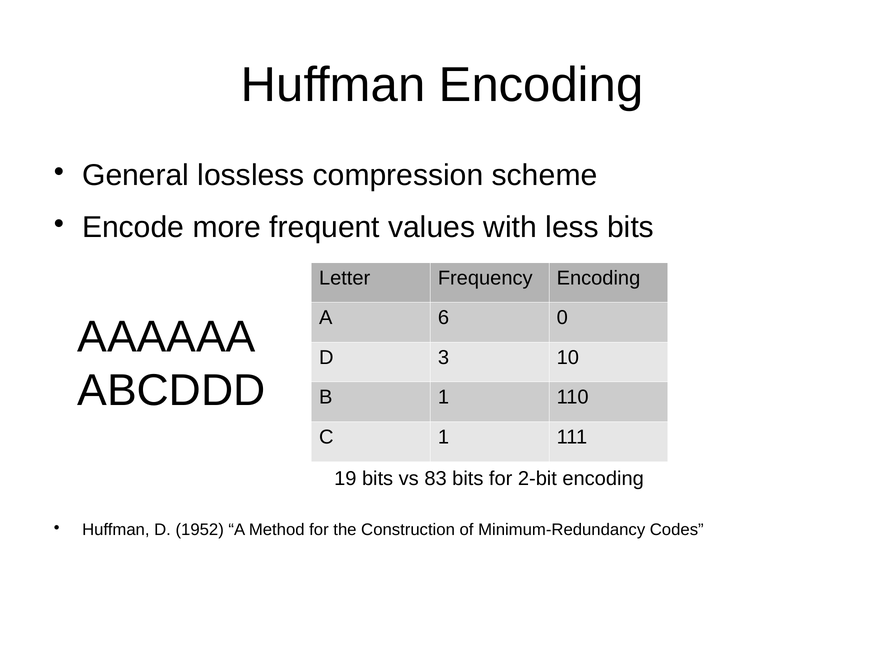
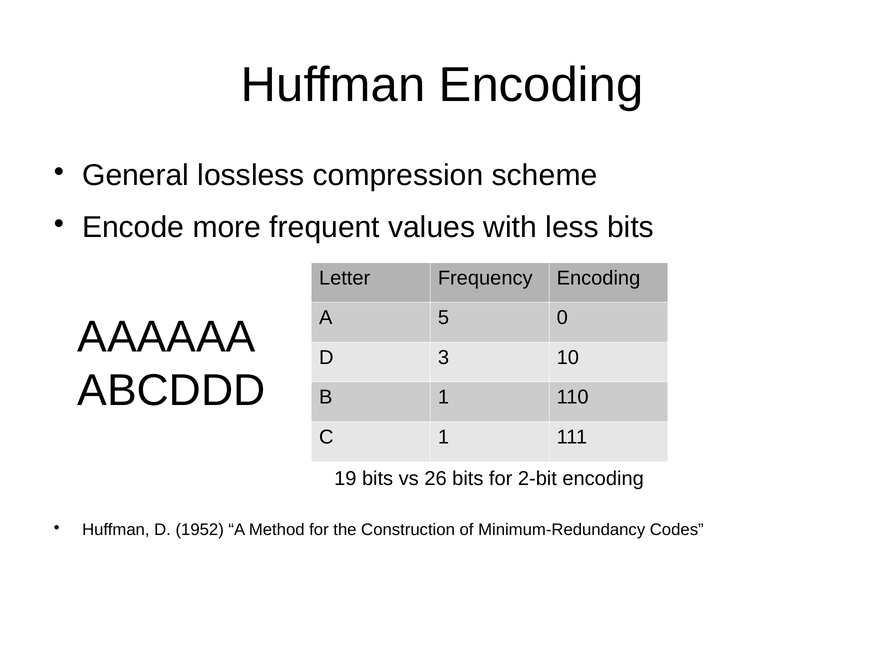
6: 6 -> 5
83: 83 -> 26
